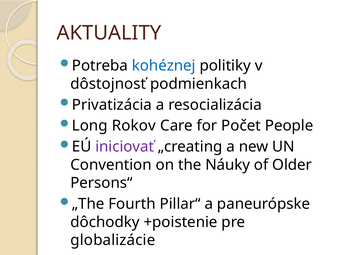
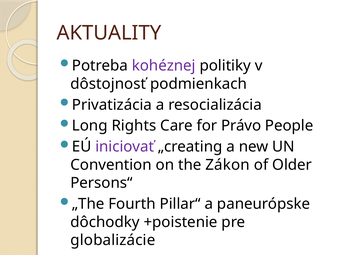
kohéznej colour: blue -> purple
Rokov: Rokov -> Rights
Počet: Počet -> Právo
Náuky: Náuky -> Zákon
